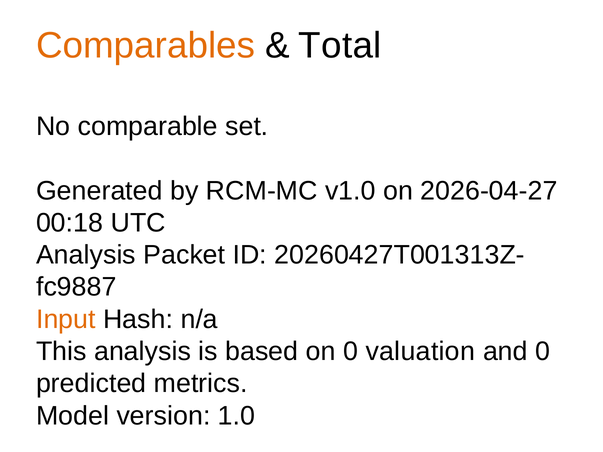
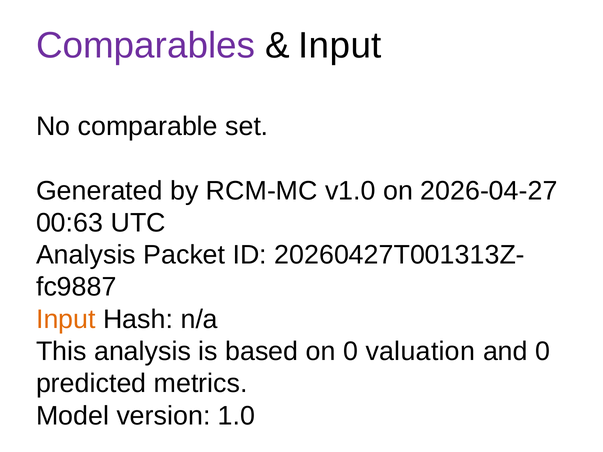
Comparables colour: orange -> purple
Total at (340, 46): Total -> Input
00:18: 00:18 -> 00:63
